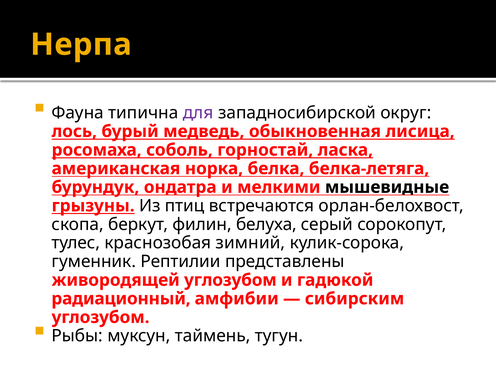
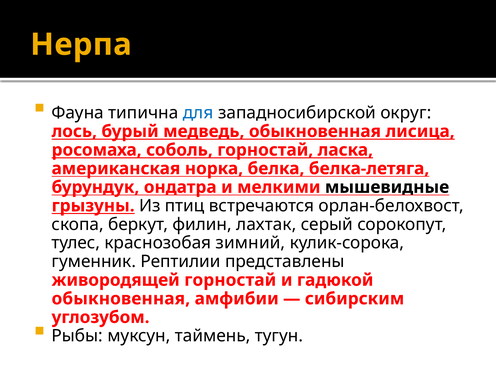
для colour: purple -> blue
белуха: белуха -> лахтак
живородящей углозубом: углозубом -> горностай
радиационный at (121, 299): радиационный -> обыкновенная
